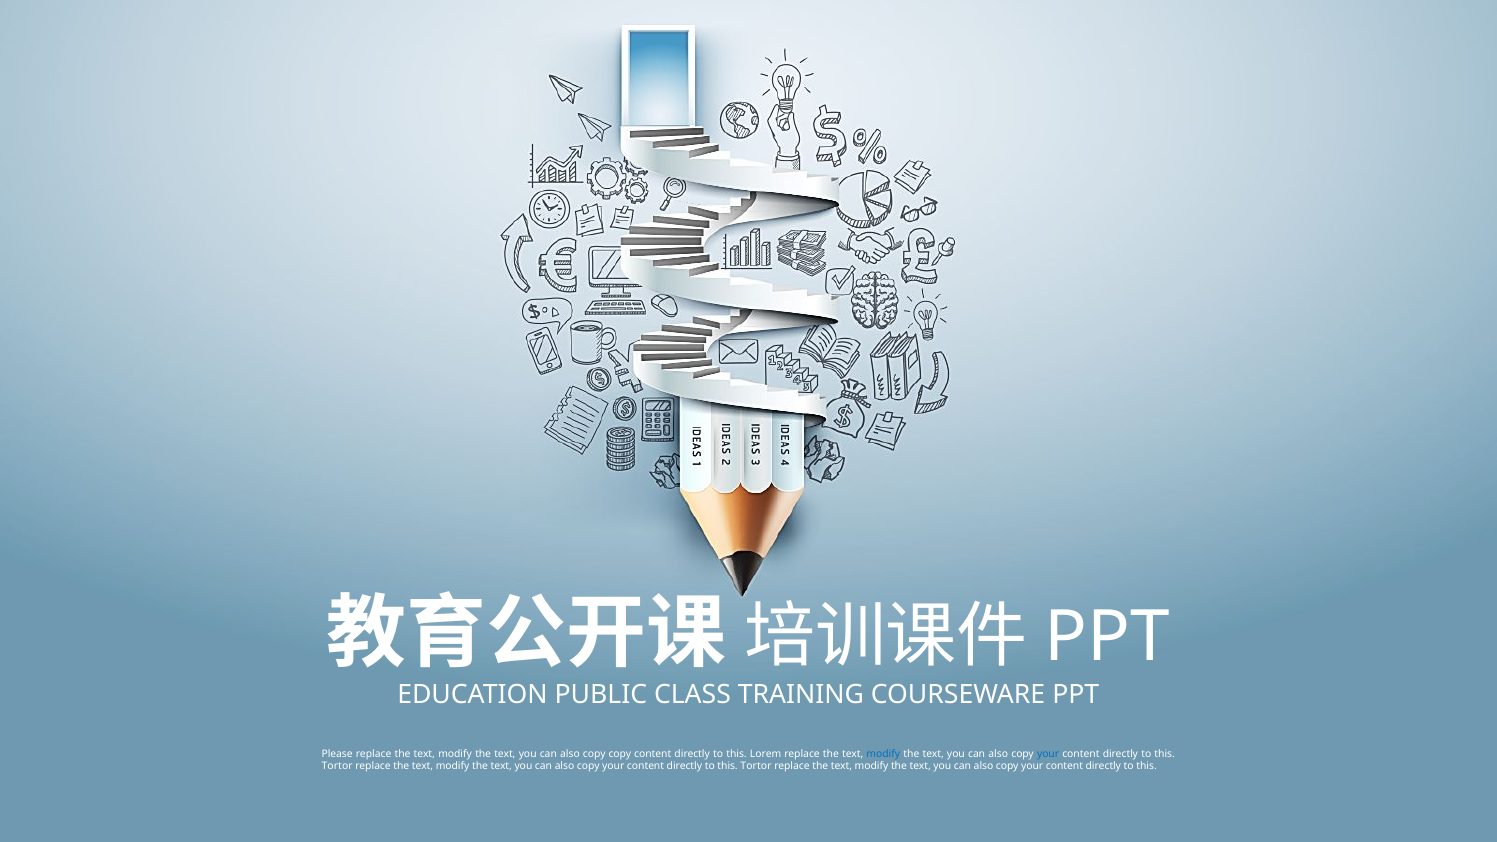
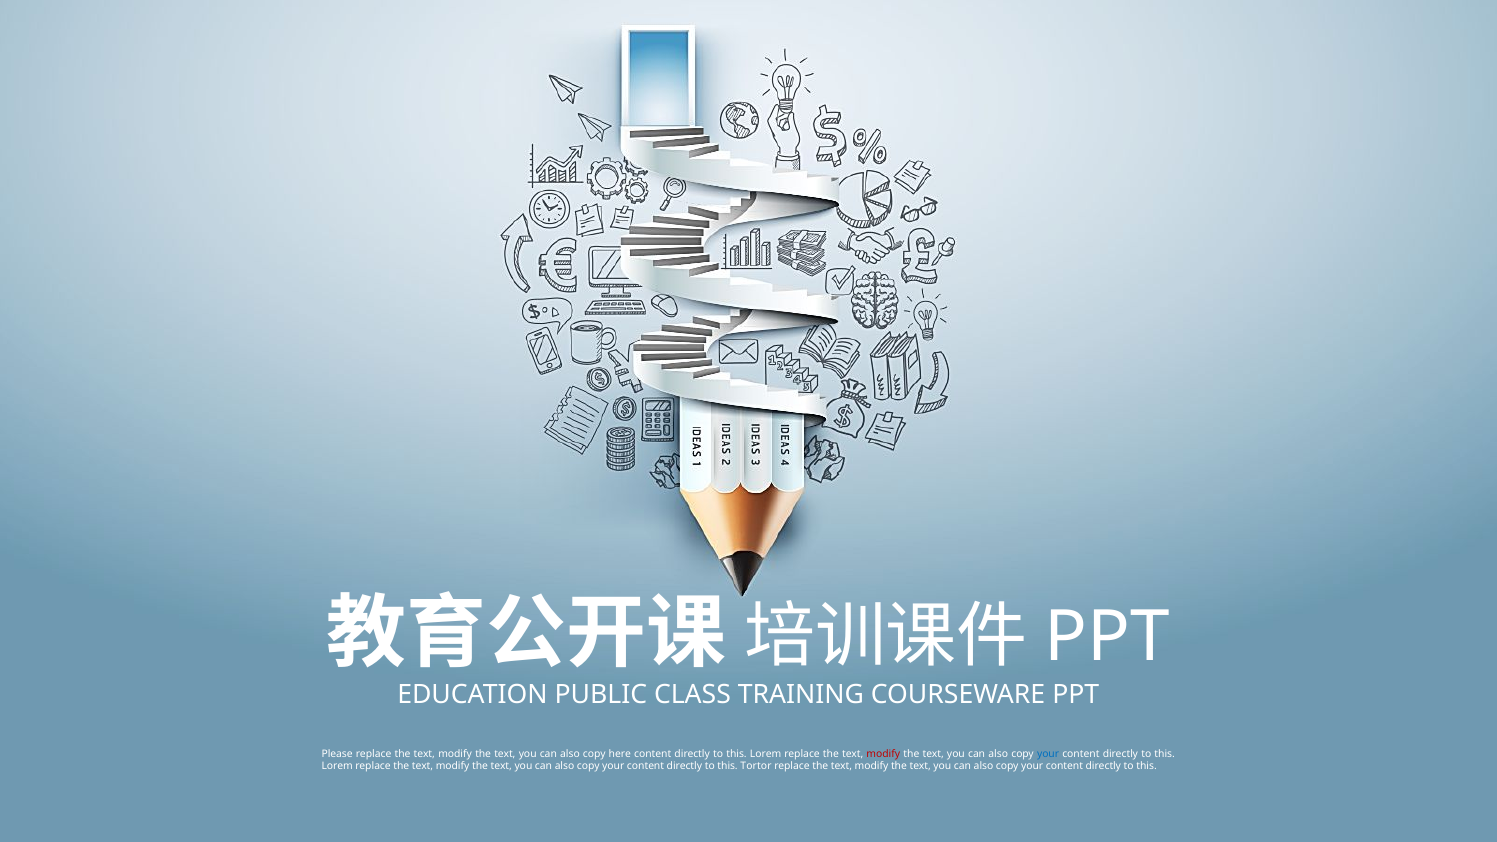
copy copy: copy -> here
modify at (883, 754) colour: blue -> red
Tortor at (337, 766): Tortor -> Lorem
